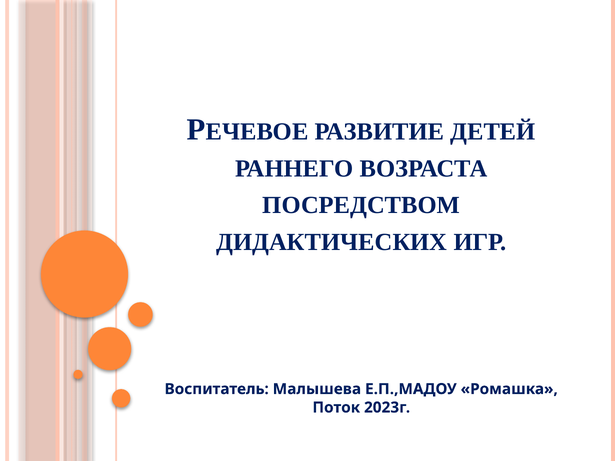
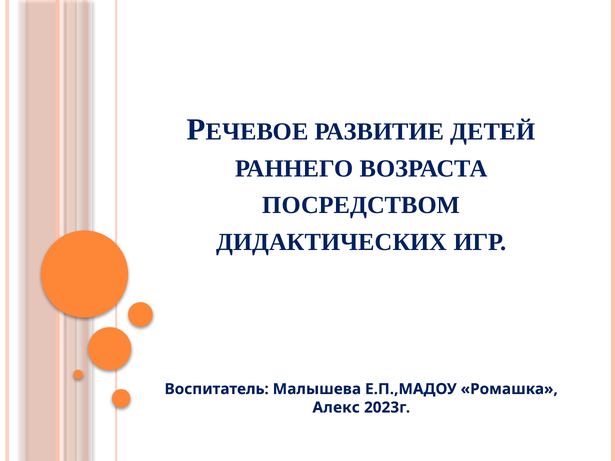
Поток: Поток -> Алекс
